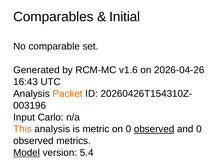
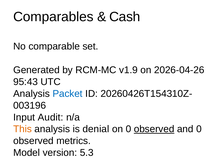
Initial: Initial -> Cash
v1.6: v1.6 -> v1.9
16:43: 16:43 -> 95:43
Packet colour: orange -> blue
Carlo: Carlo -> Audit
metric: metric -> denial
Model underline: present -> none
5.4: 5.4 -> 5.3
